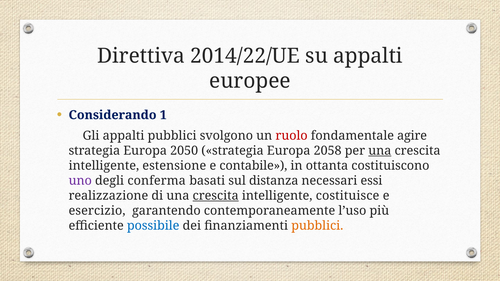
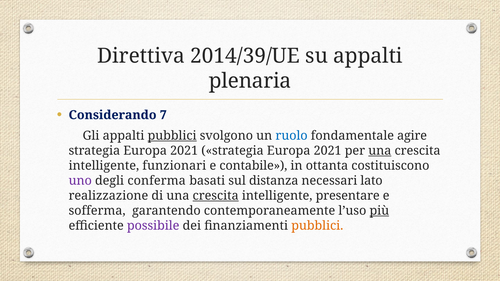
2014/22/UE: 2014/22/UE -> 2014/39/UE
europee: europee -> plenaria
1: 1 -> 7
pubblici at (172, 136) underline: none -> present
ruolo colour: red -> blue
2050 at (184, 151): 2050 -> 2021
2058 at (328, 151): 2058 -> 2021
estensione: estensione -> funzionari
essi: essi -> lato
costituisce: costituisce -> presentare
esercizio: esercizio -> sofferma
più underline: none -> present
possibile colour: blue -> purple
